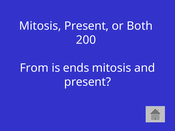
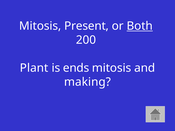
Both underline: none -> present
From: From -> Plant
present at (88, 82): present -> making
